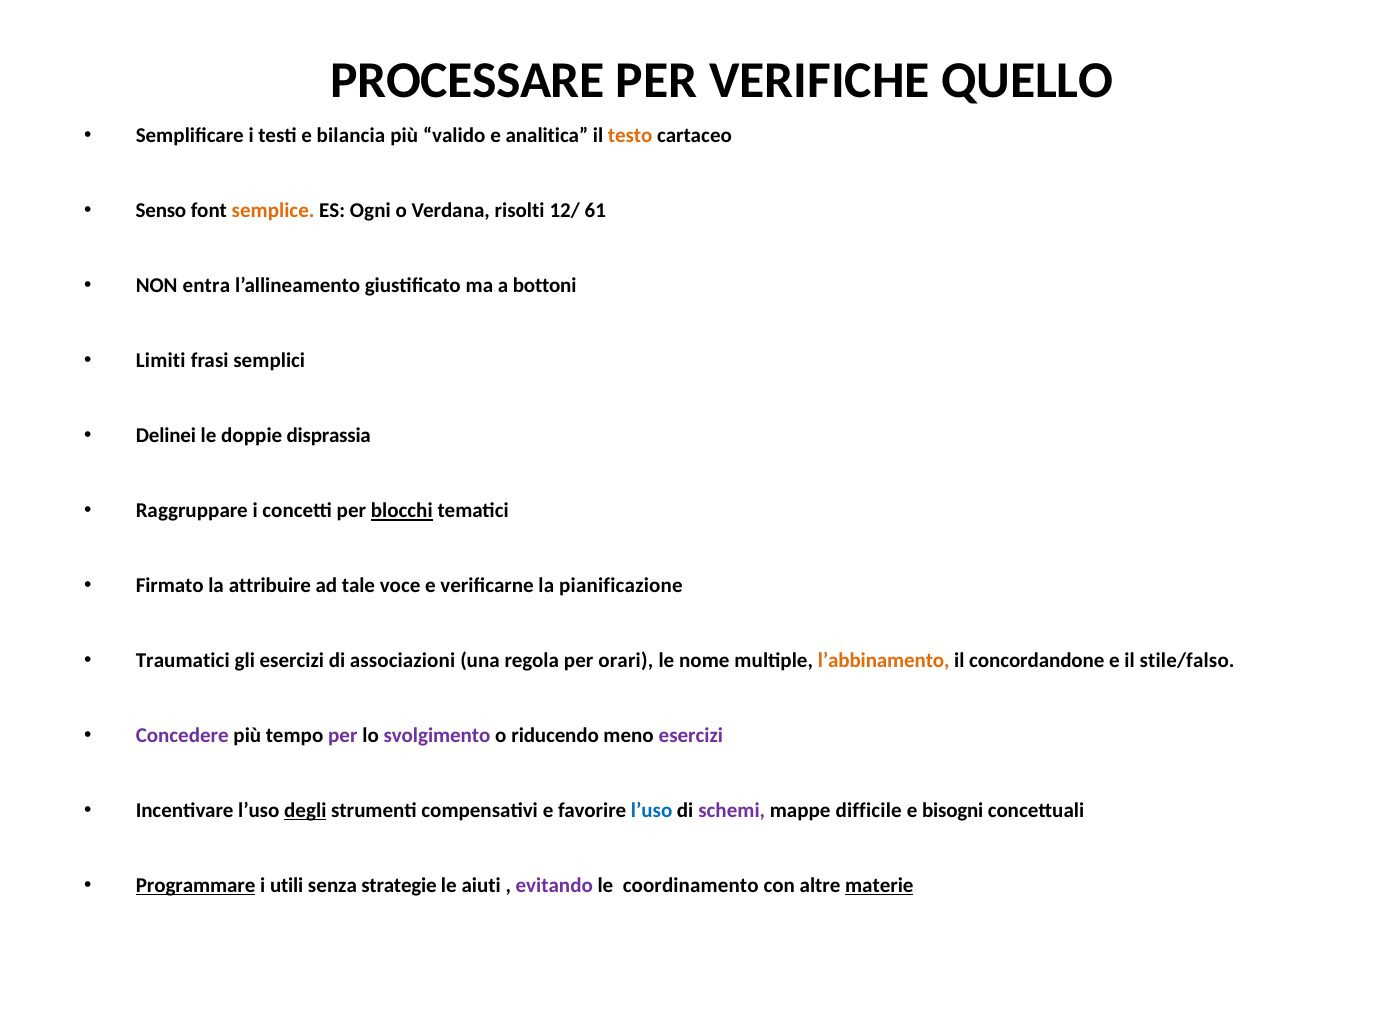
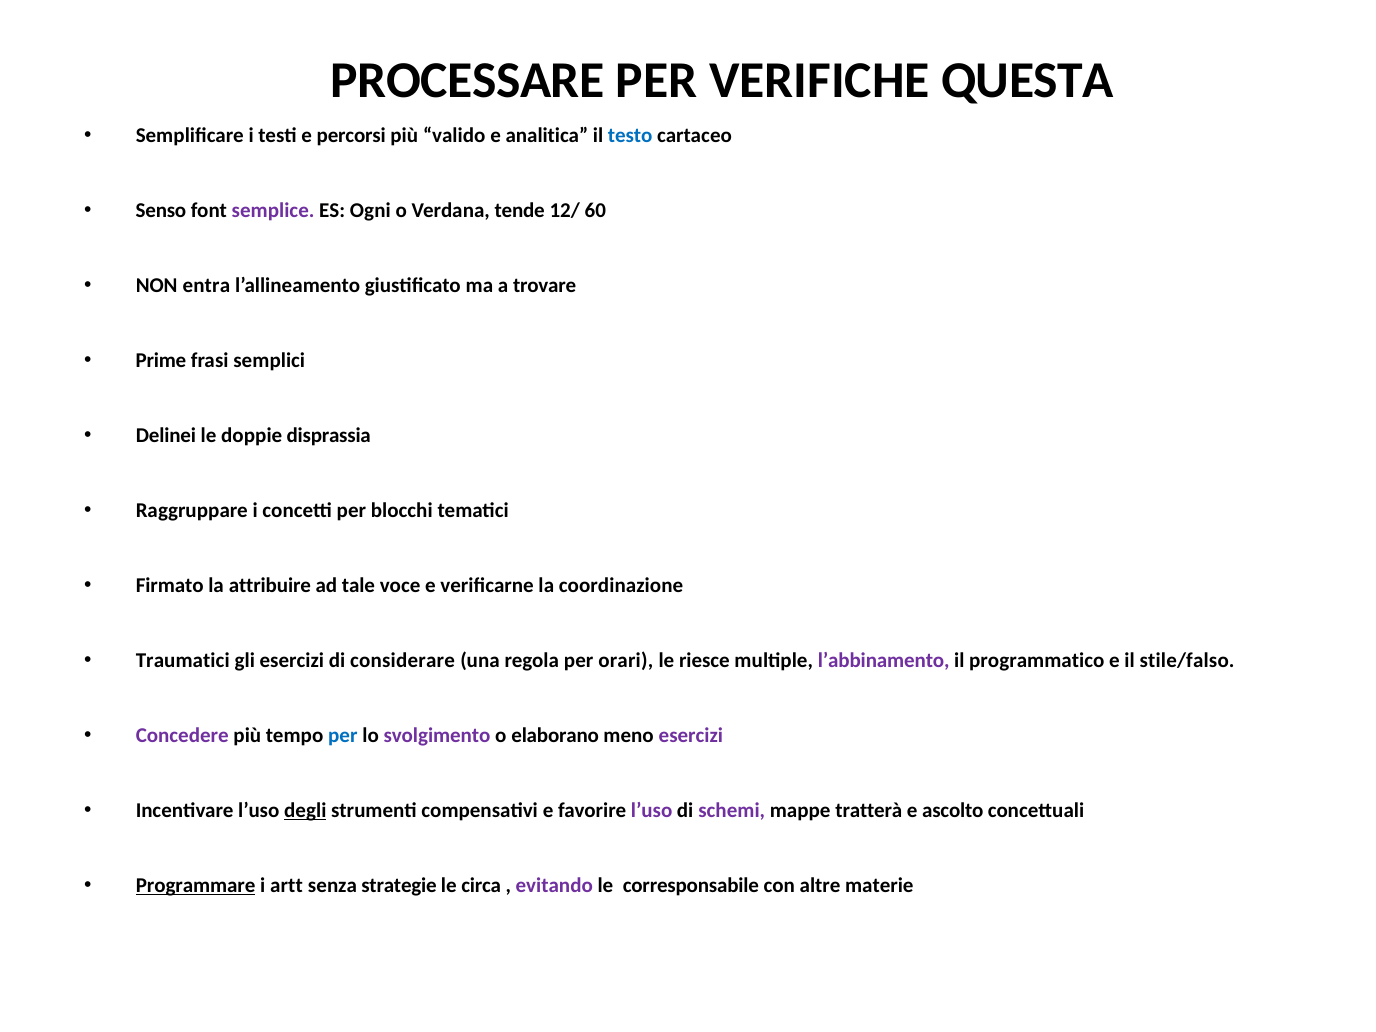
QUELLO: QUELLO -> QUESTA
bilancia: bilancia -> percorsi
testo colour: orange -> blue
semplice colour: orange -> purple
risolti: risolti -> tende
61: 61 -> 60
bottoni: bottoni -> trovare
Limiti: Limiti -> Prime
blocchi underline: present -> none
pianificazione: pianificazione -> coordinazione
associazioni: associazioni -> considerare
nome: nome -> riesce
l’abbinamento colour: orange -> purple
concordandone: concordandone -> programmatico
per at (343, 736) colour: purple -> blue
riducendo: riducendo -> elaborano
l’uso at (652, 811) colour: blue -> purple
difficile: difficile -> tratterà
bisogni: bisogni -> ascolto
utili: utili -> artt
aiuti: aiuti -> circa
coordinamento: coordinamento -> corresponsabile
materie underline: present -> none
